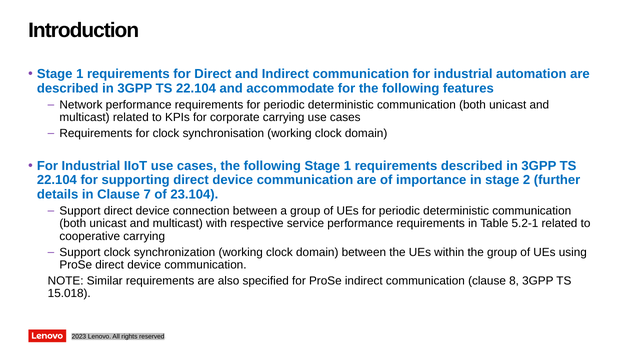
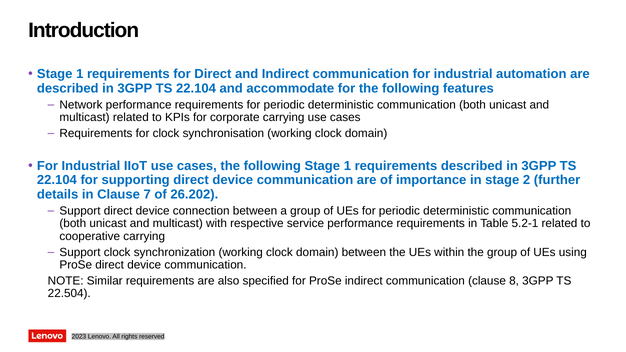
23.104: 23.104 -> 26.202
15.018: 15.018 -> 22.504
